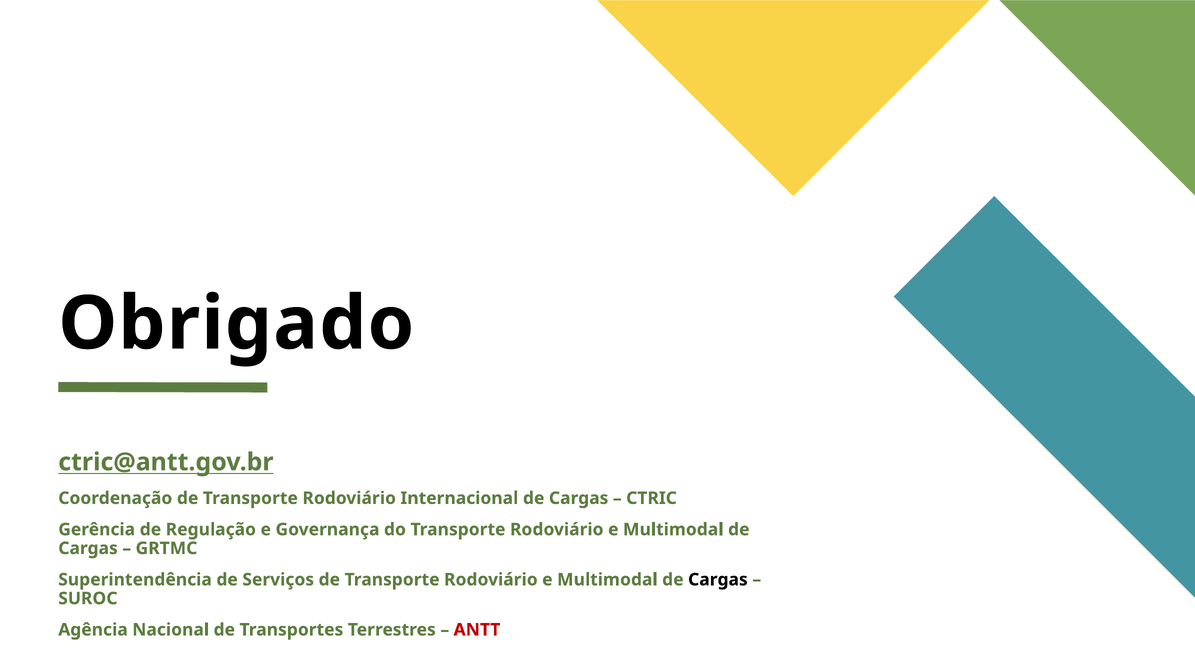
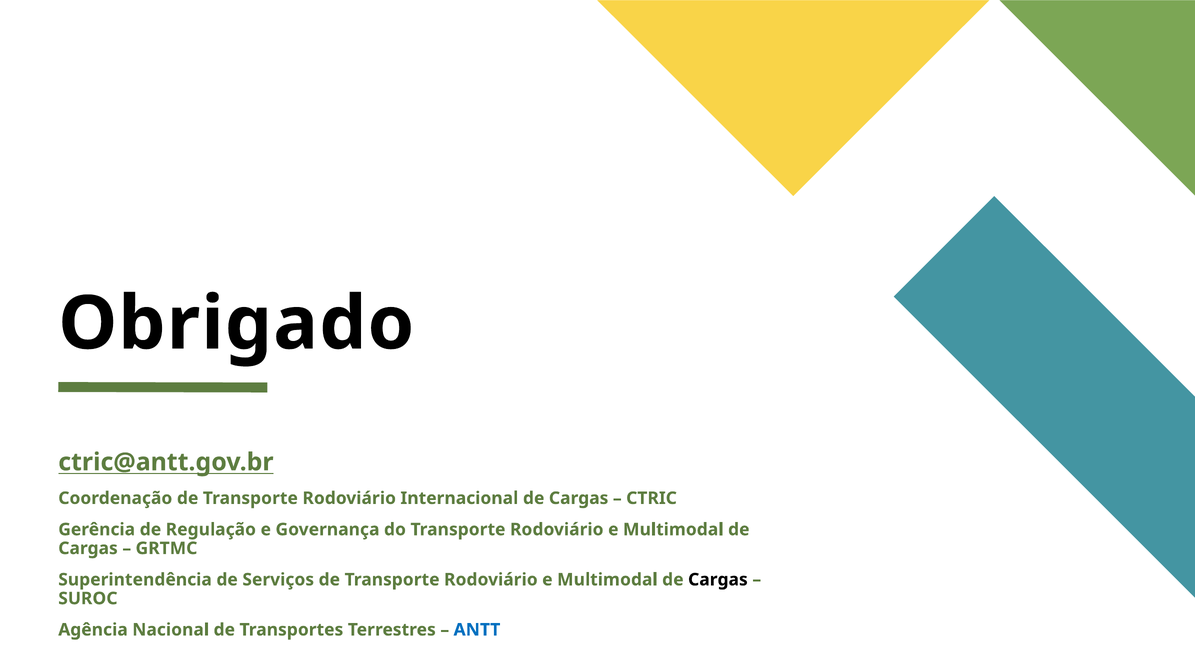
ANTT colour: red -> blue
